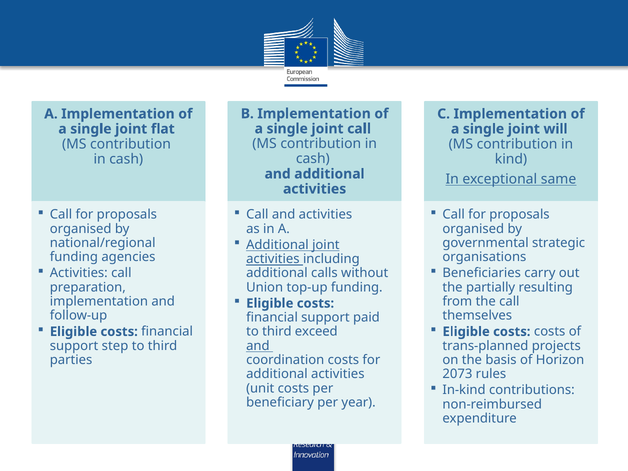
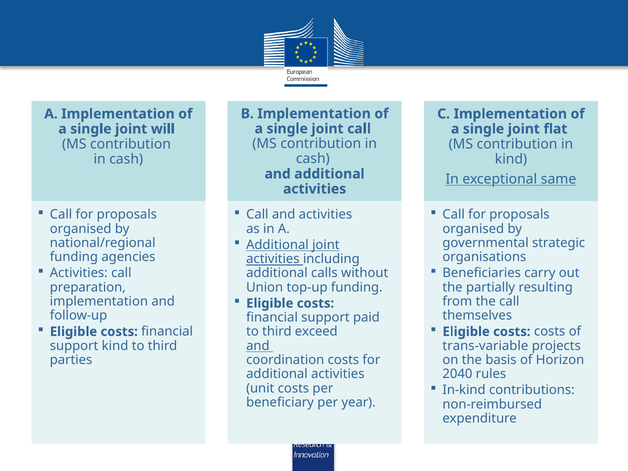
flat: flat -> will
will: will -> flat
support step: step -> kind
trans-planned: trans-planned -> trans-variable
2073: 2073 -> 2040
